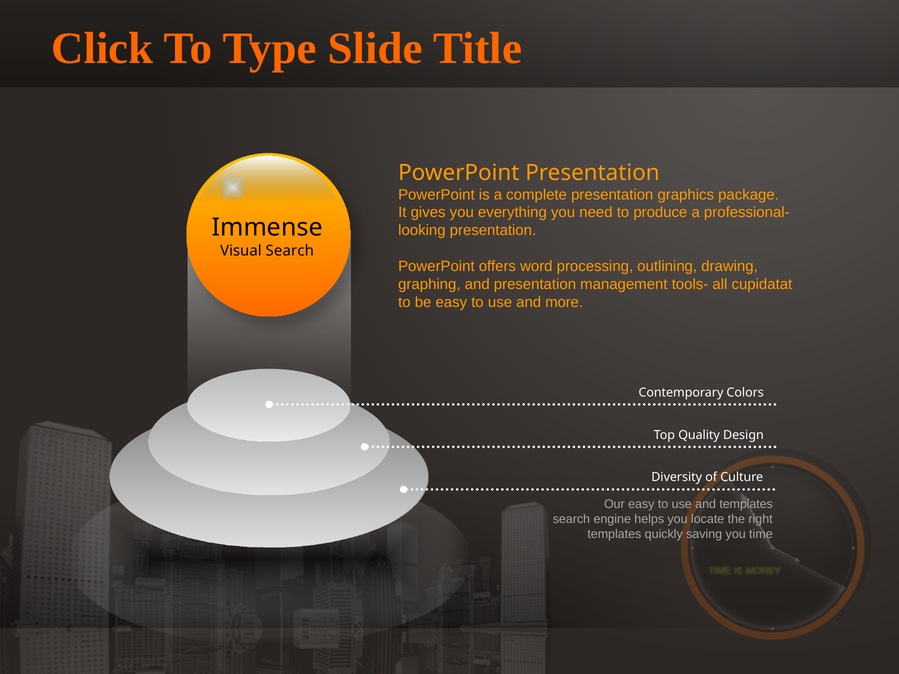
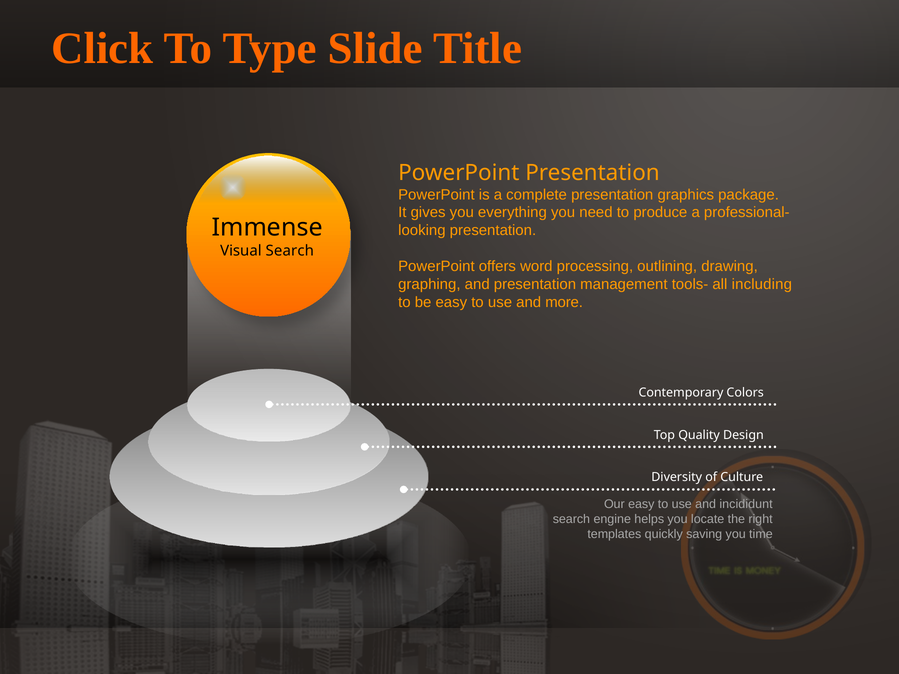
cupidatat: cupidatat -> including
and templates: templates -> incididunt
